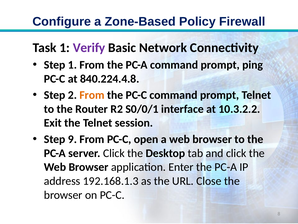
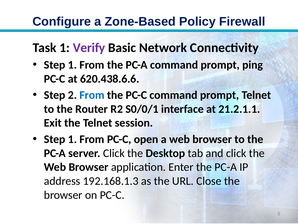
840.224.4.8: 840.224.4.8 -> 620.438.6.6
From at (92, 95) colour: orange -> blue
10.3.2.2: 10.3.2.2 -> 21.2.1.1
9 at (72, 139): 9 -> 1
